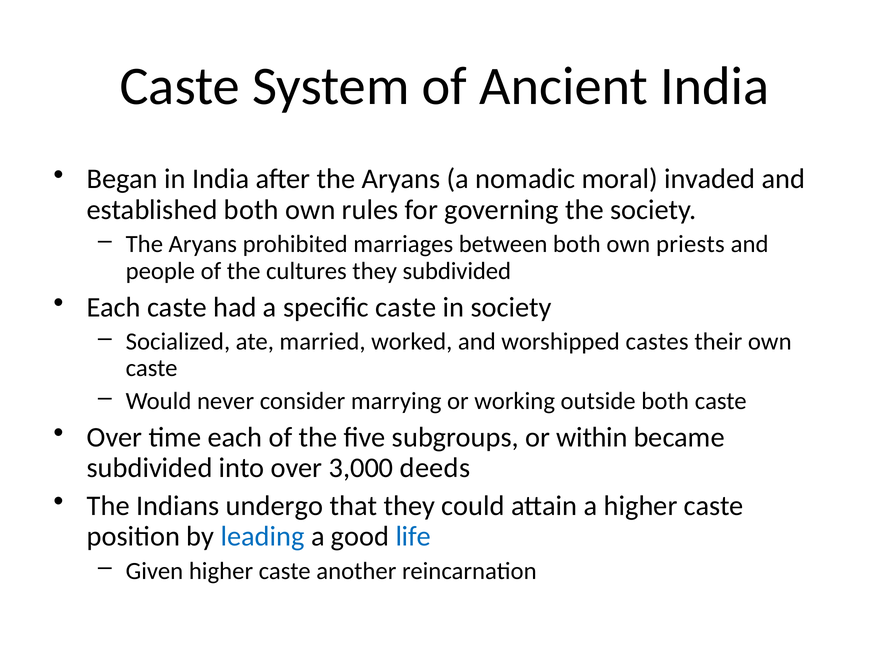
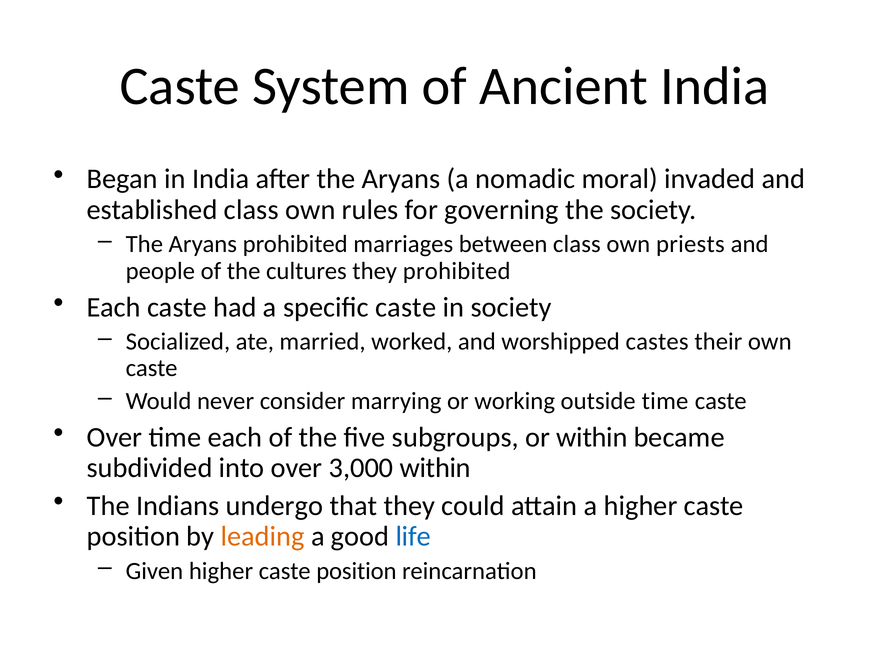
established both: both -> class
between both: both -> class
they subdivided: subdivided -> prohibited
outside both: both -> time
3,000 deeds: deeds -> within
leading colour: blue -> orange
Given higher caste another: another -> position
